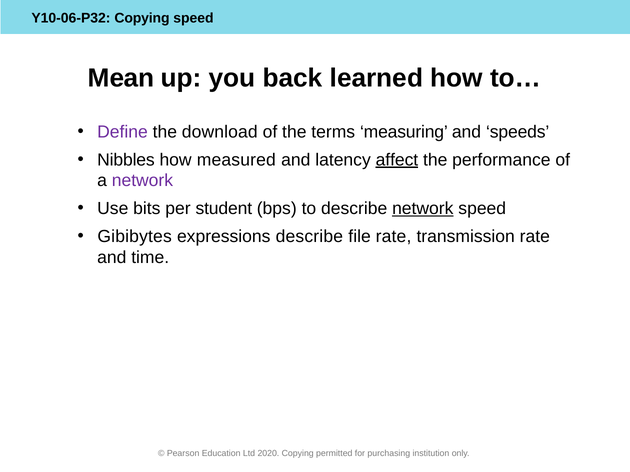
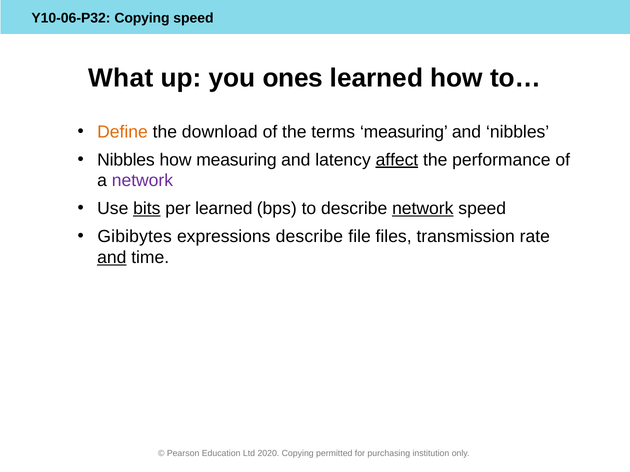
Mean: Mean -> What
back: back -> ones
Define colour: purple -> orange
and speeds: speeds -> nibbles
how measured: measured -> measuring
bits underline: none -> present
per student: student -> learned
file rate: rate -> files
and at (112, 258) underline: none -> present
